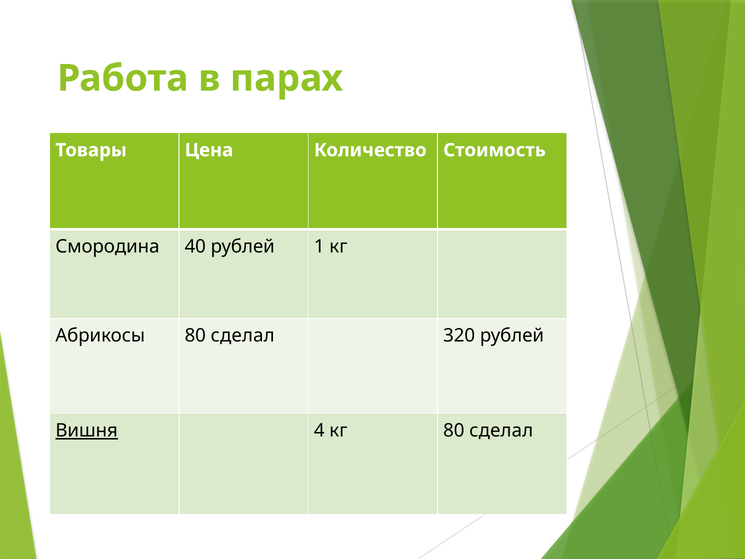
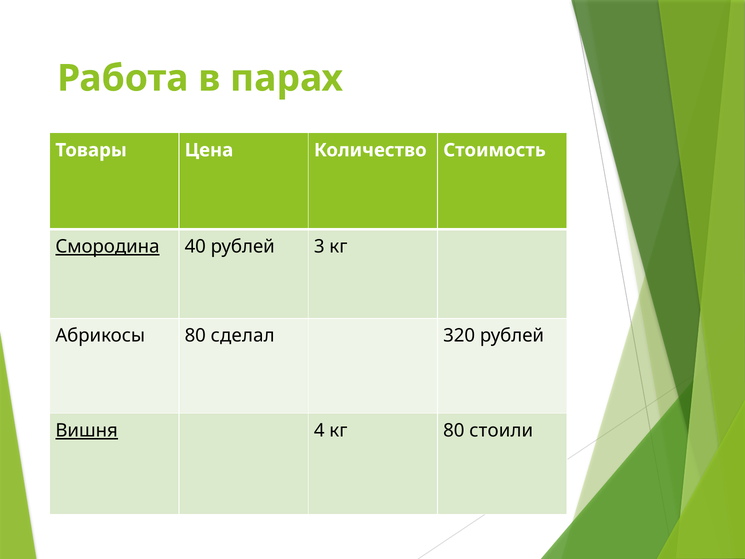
Смородина underline: none -> present
1: 1 -> 3
кг 80 сделал: сделал -> стоили
